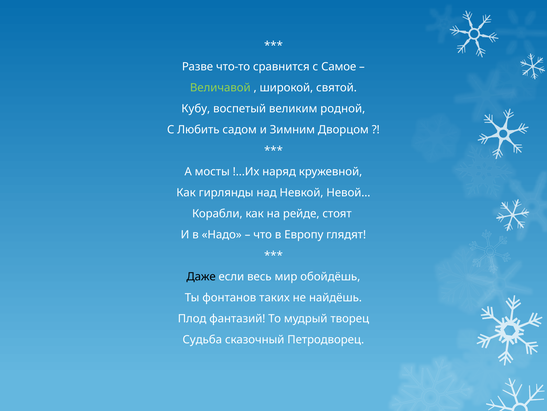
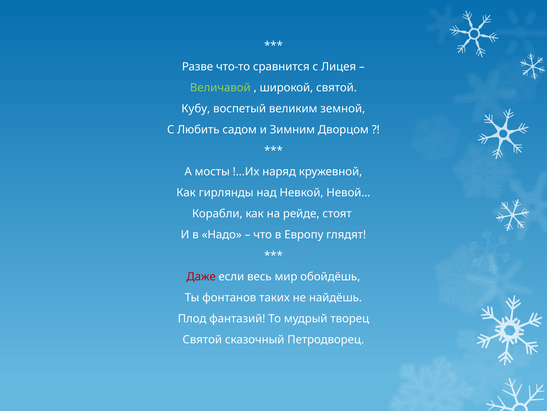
Самое: Самое -> Лицея
родной: родной -> земной
Даже colour: black -> red
Судьба at (202, 339): Судьба -> Святой
